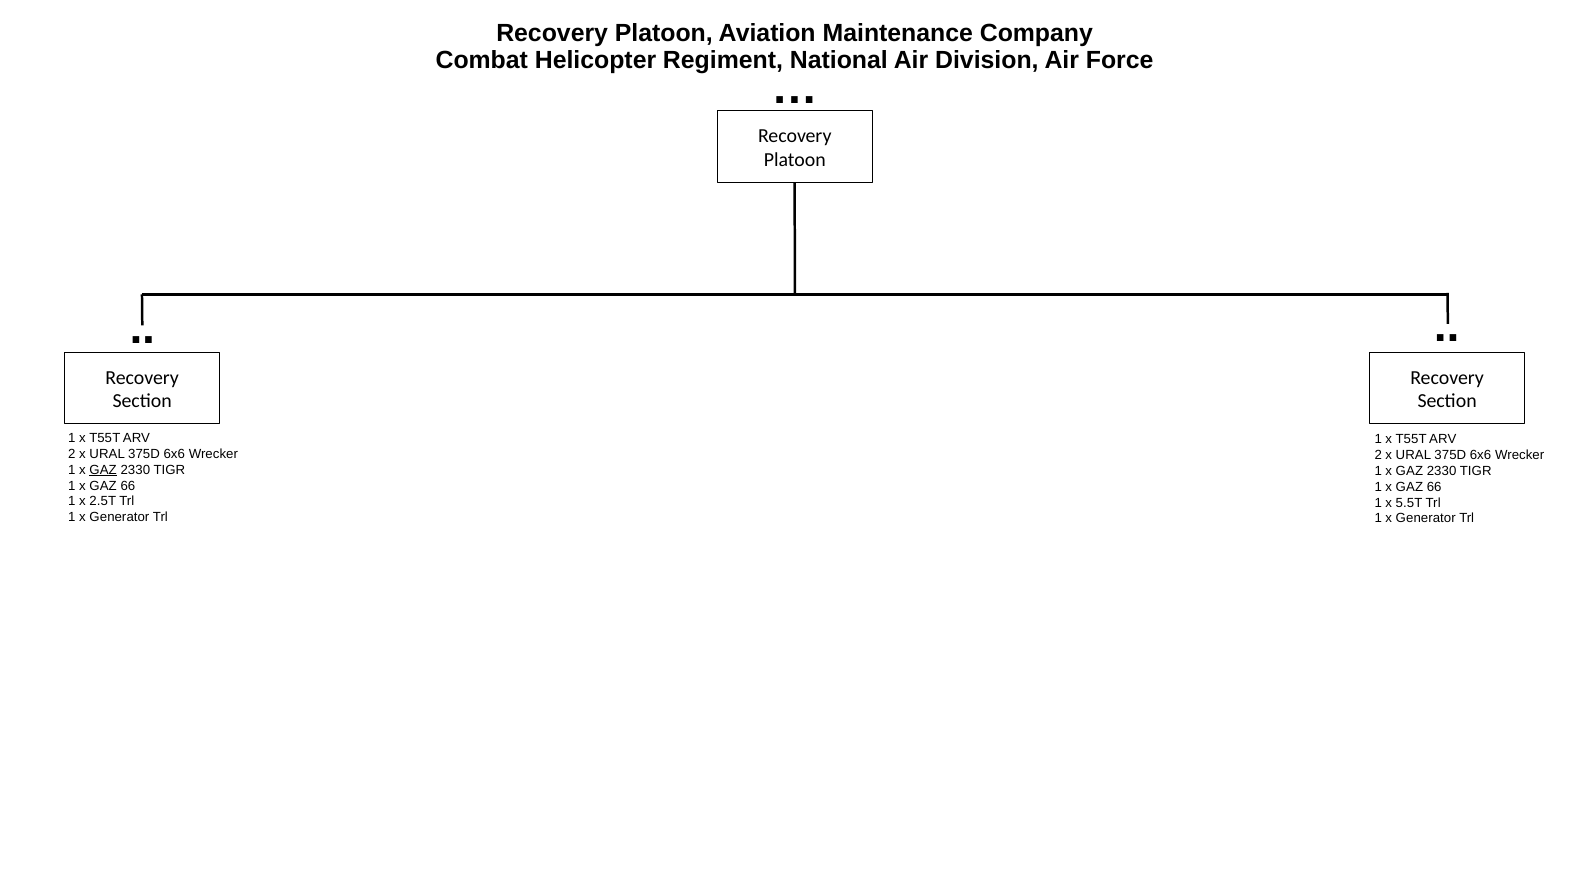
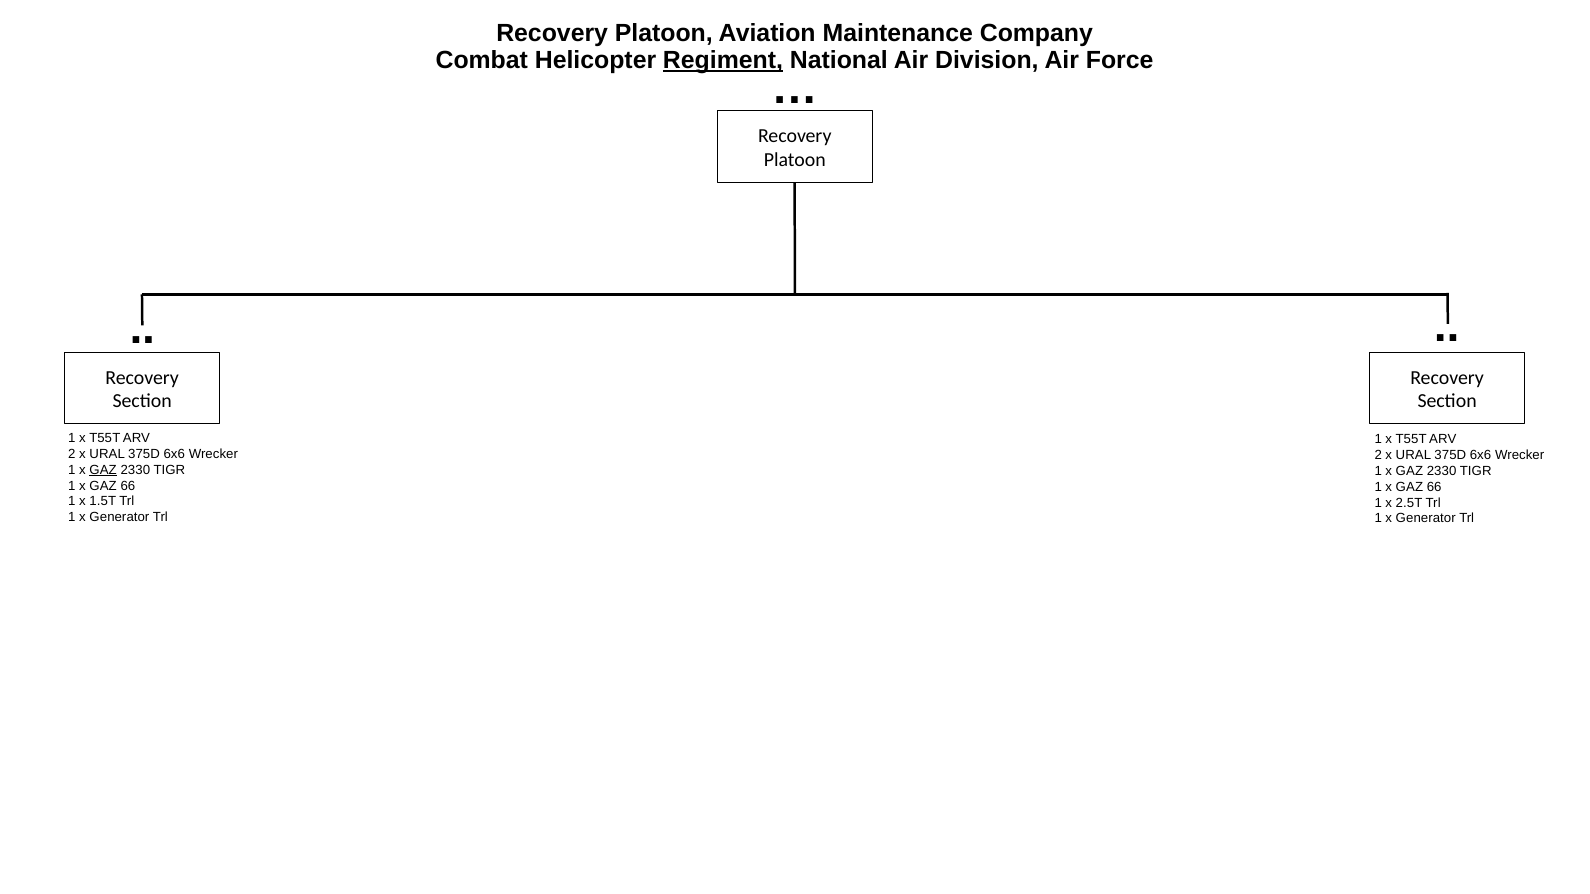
Regiment underline: none -> present
2.5T: 2.5T -> 1.5T
5.5T: 5.5T -> 2.5T
